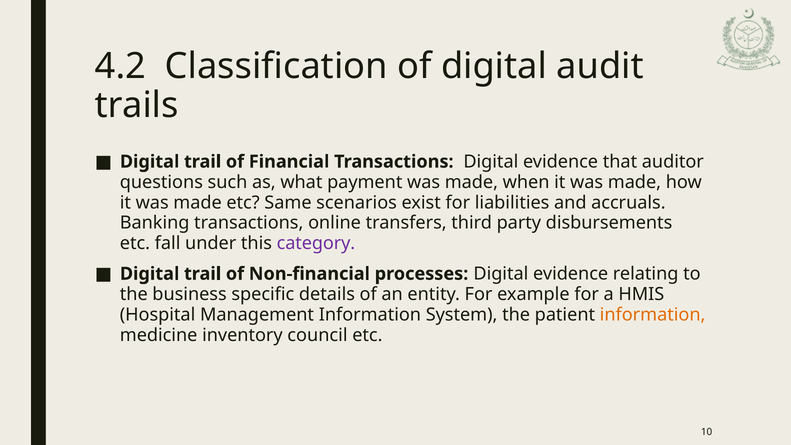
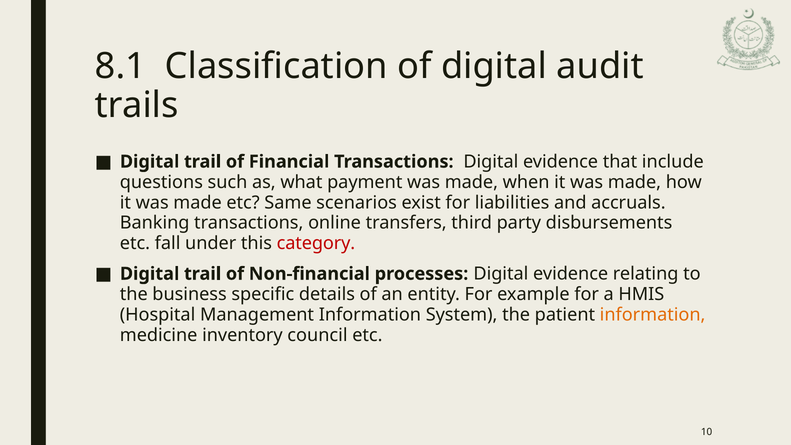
4.2: 4.2 -> 8.1
auditor: auditor -> include
category colour: purple -> red
